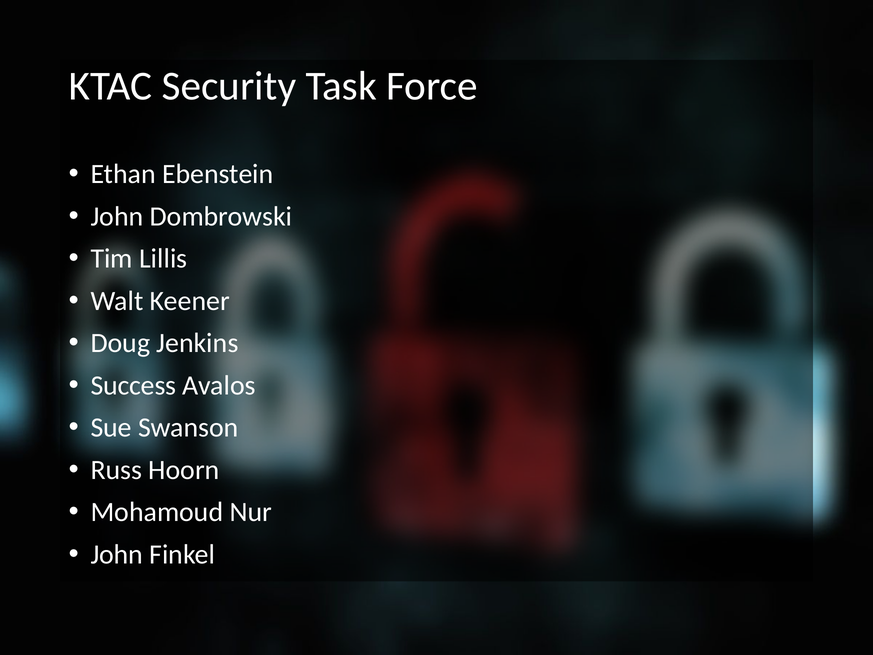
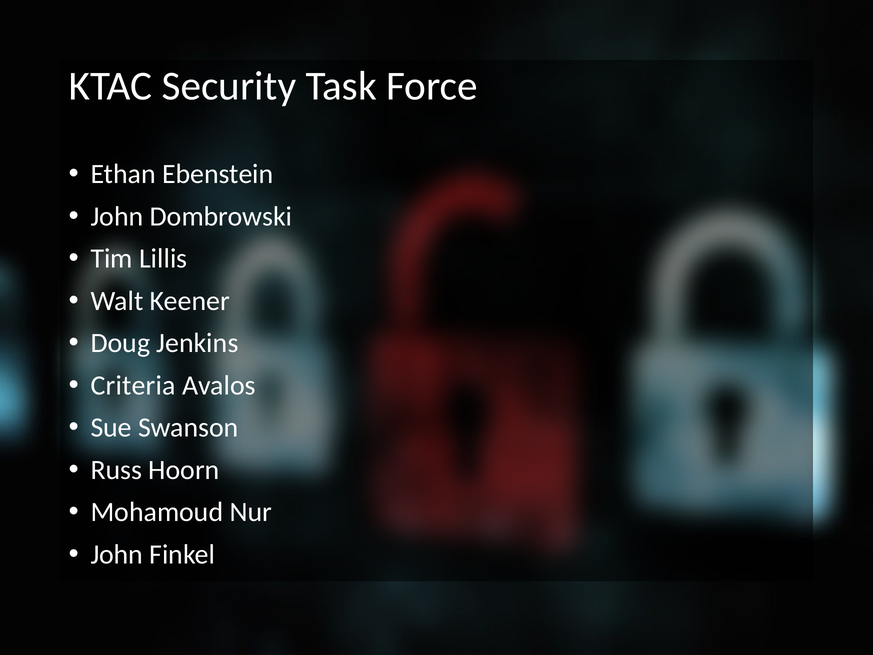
Success: Success -> Criteria
